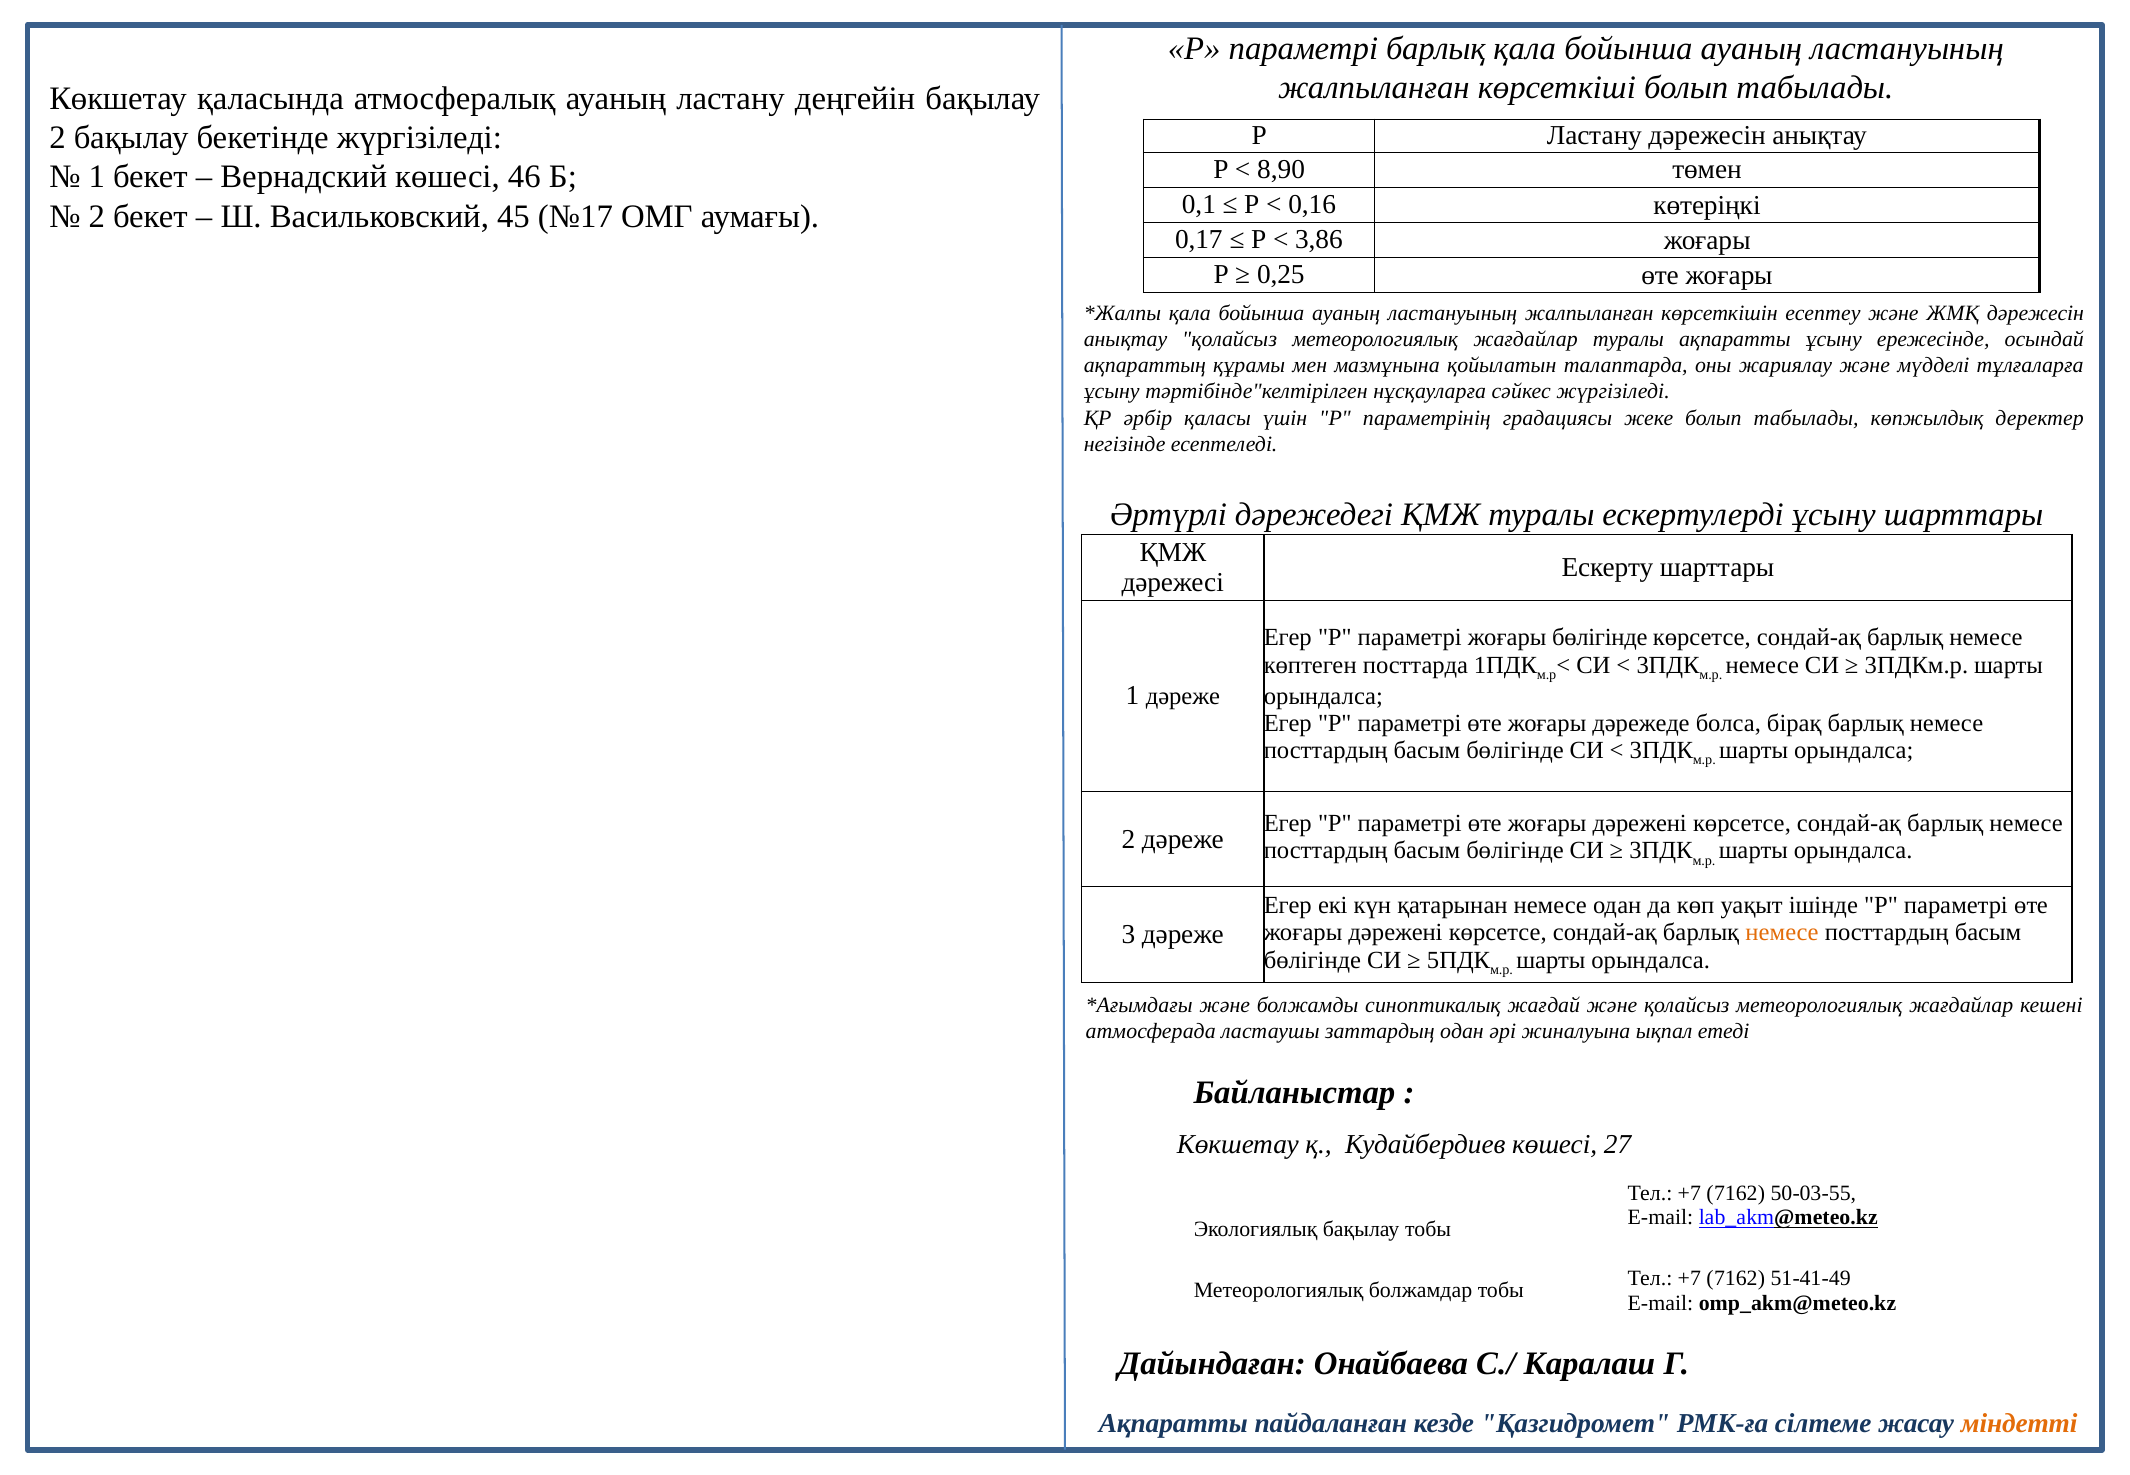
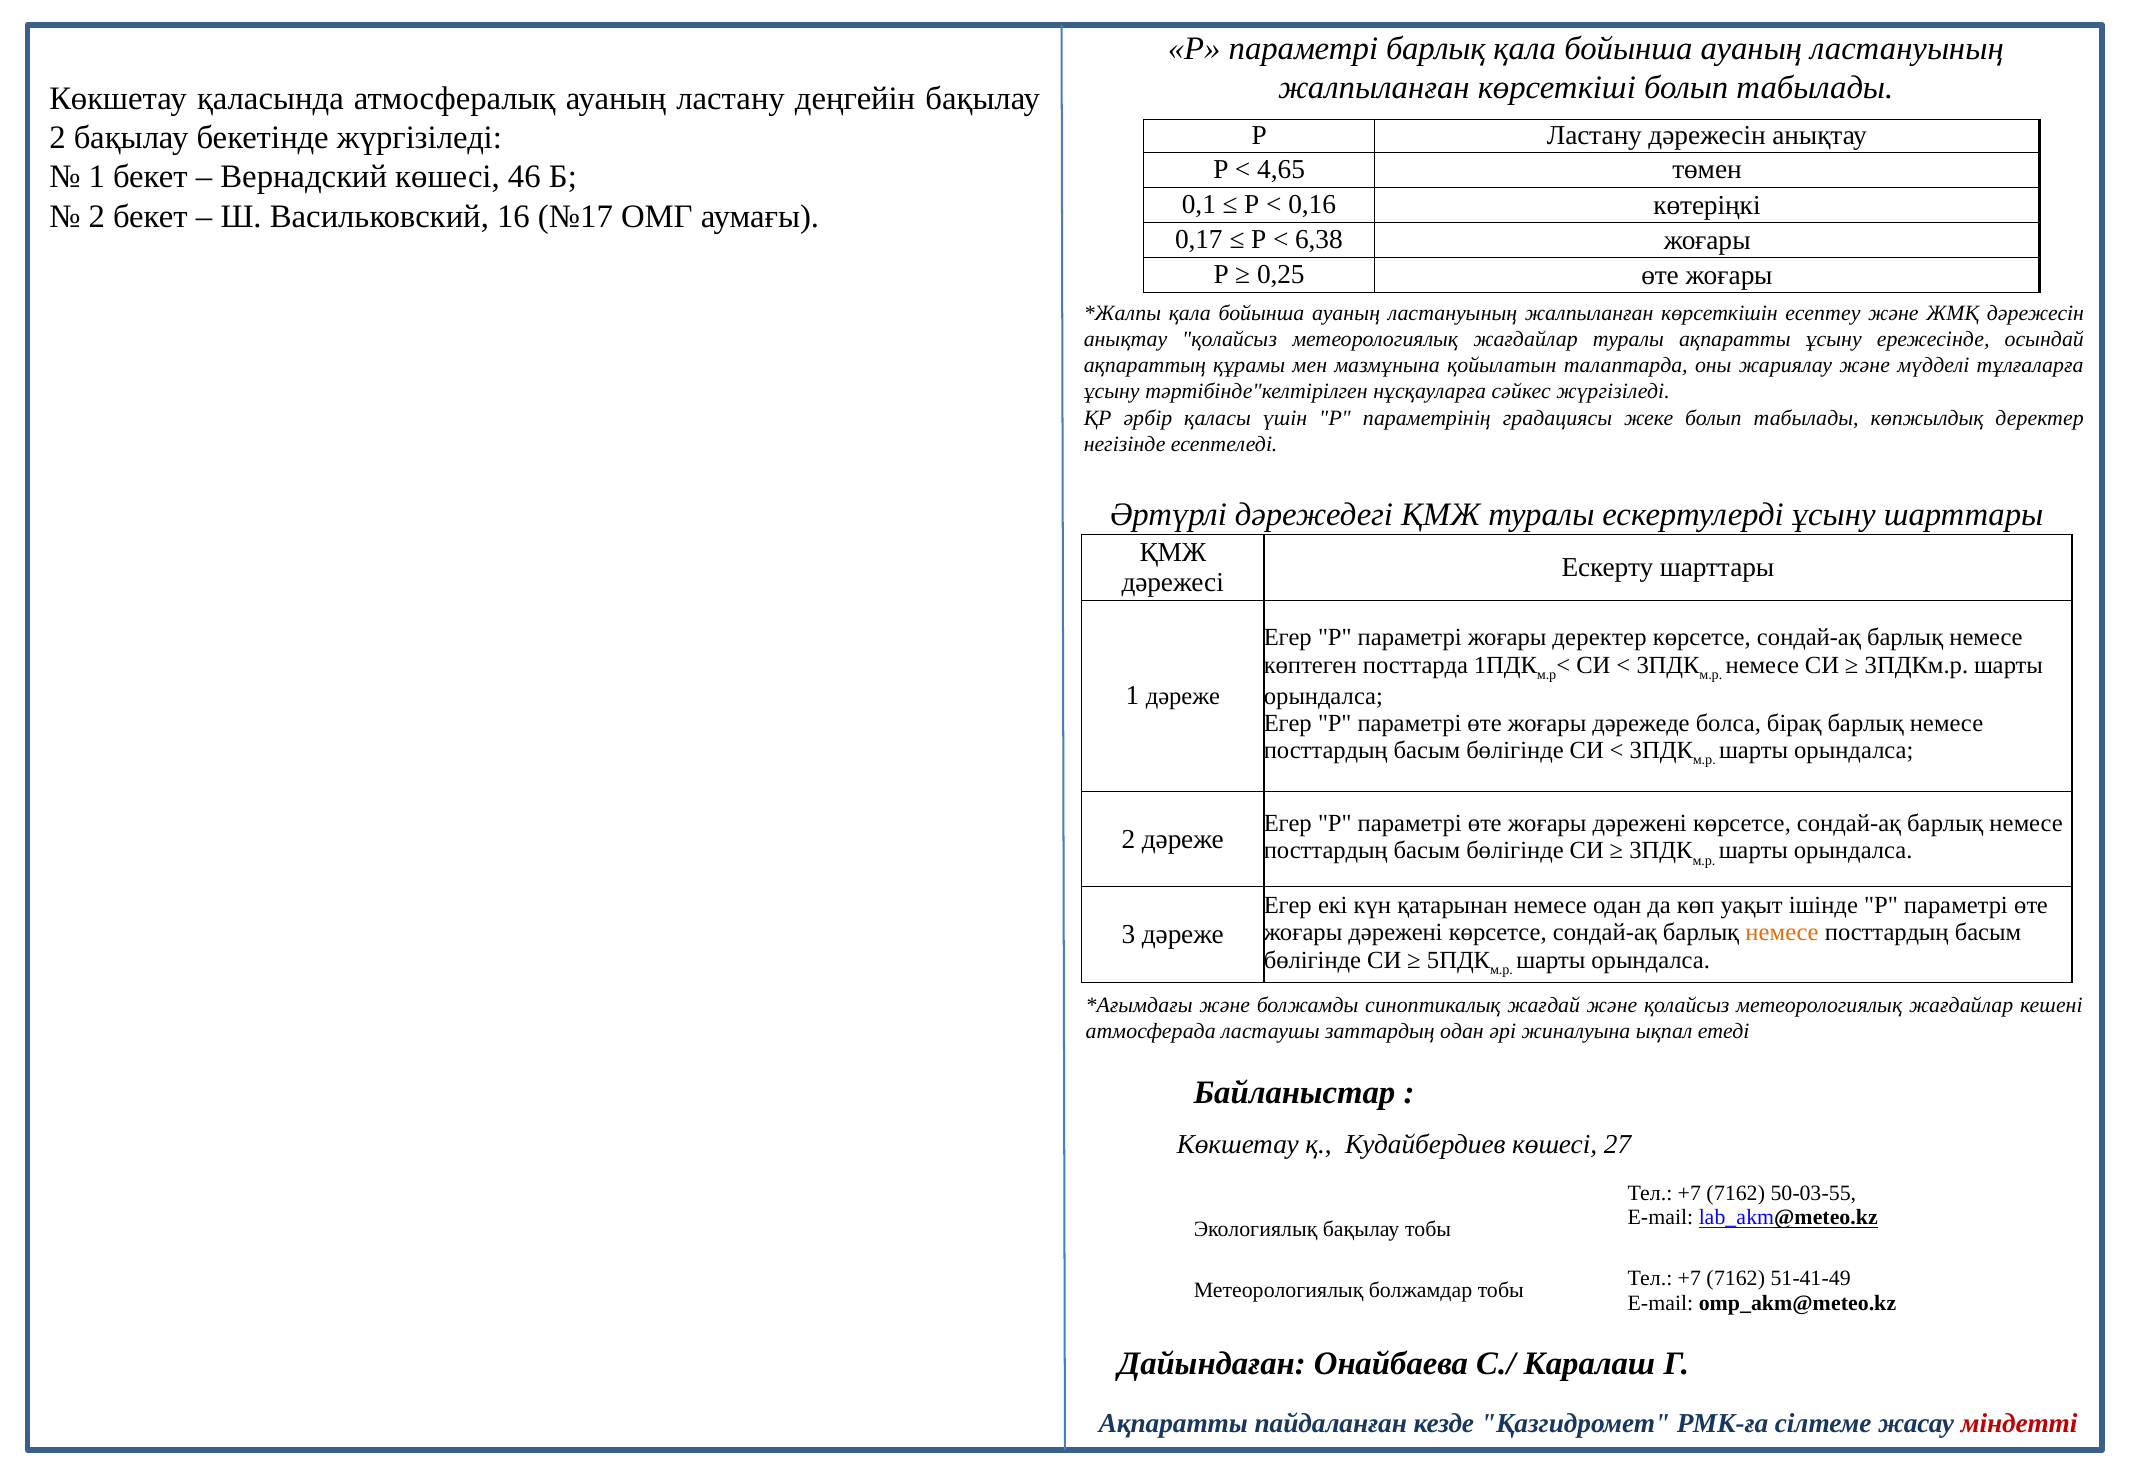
8,90: 8,90 -> 4,65
45: 45 -> 16
3,86: 3,86 -> 6,38
жоғары бөлігінде: бөлігінде -> деректер
міндетті colour: orange -> red
